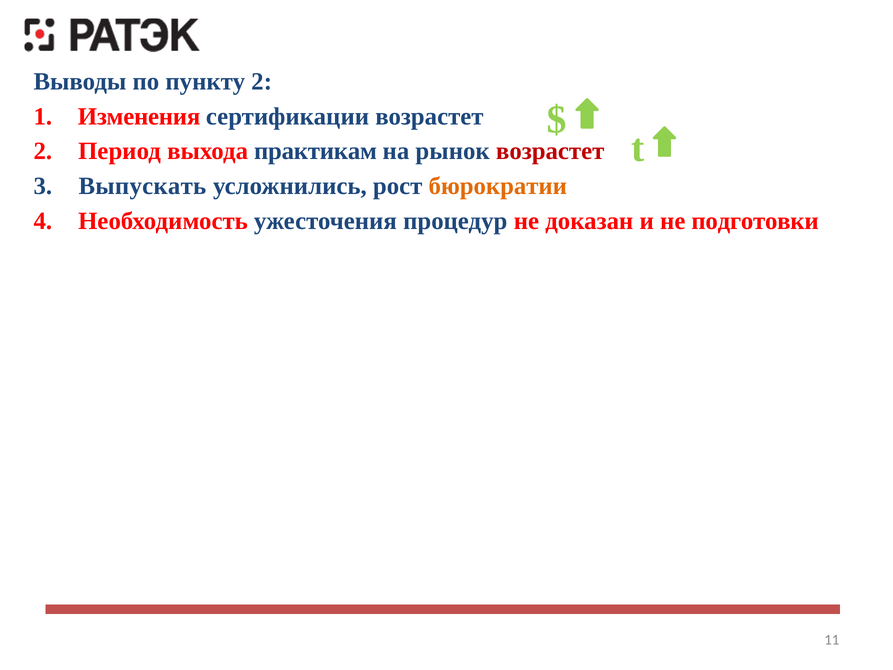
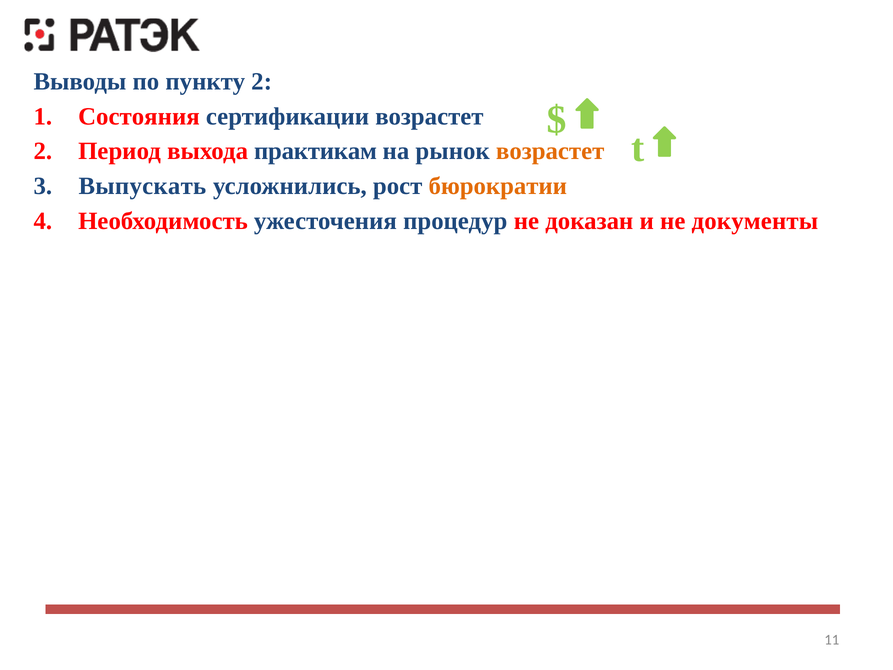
Изменения: Изменения -> Состояния
возрастет at (550, 151) colour: red -> orange
подготовки: подготовки -> документы
